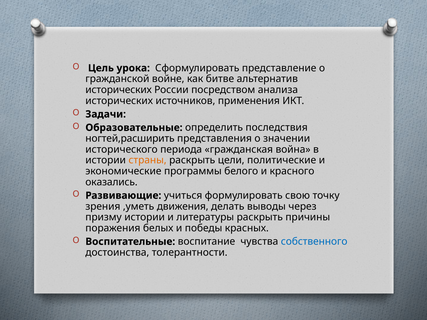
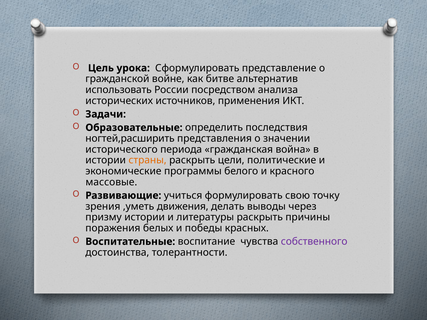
исторических at (119, 90): исторических -> использовать
оказались: оказались -> массовые
собственного colour: blue -> purple
